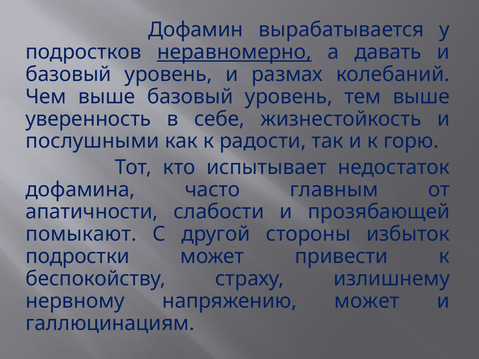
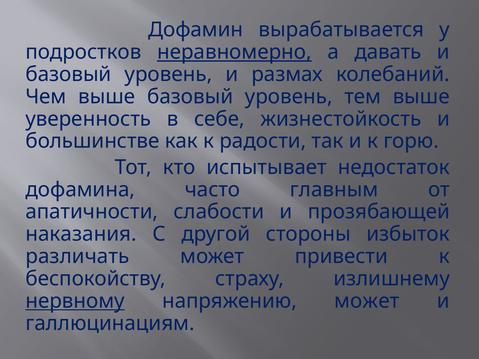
послушными: послушными -> большинстве
помыкают: помыкают -> наказания
подростки: подростки -> различать
нервному underline: none -> present
